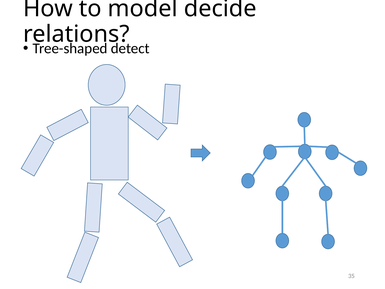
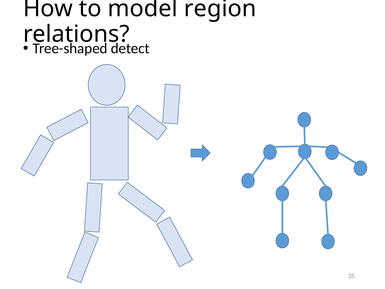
decide: decide -> region
